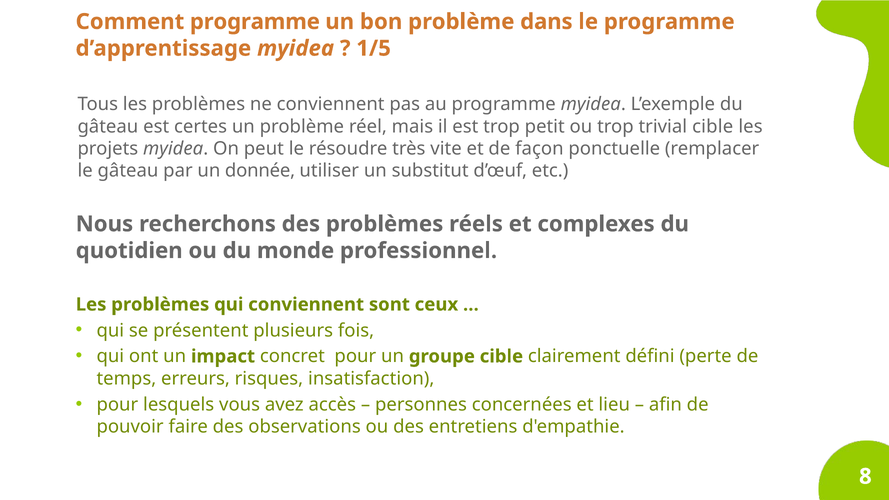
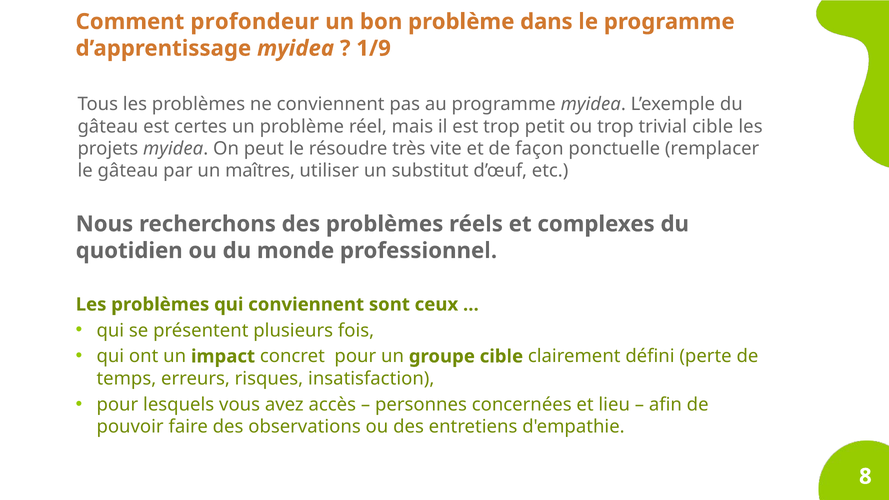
Comment programme: programme -> profondeur
1/5: 1/5 -> 1/9
donnée: donnée -> maîtres
